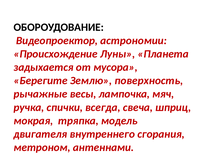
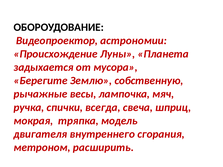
поверхность: поверхность -> собственную
антеннами: антеннами -> расширить
